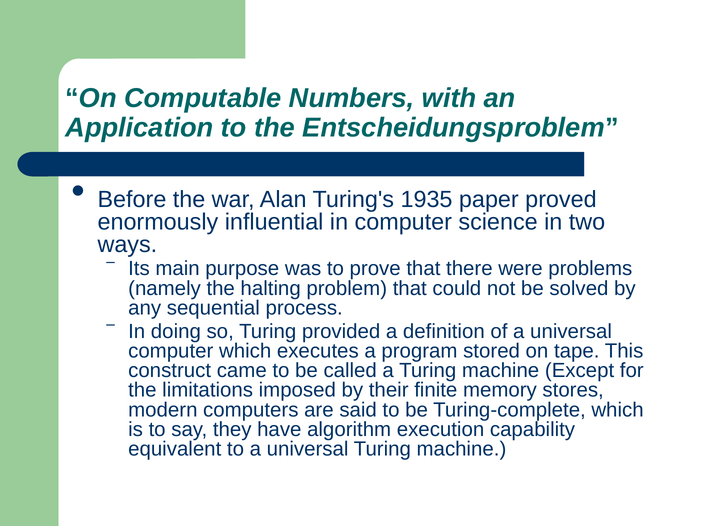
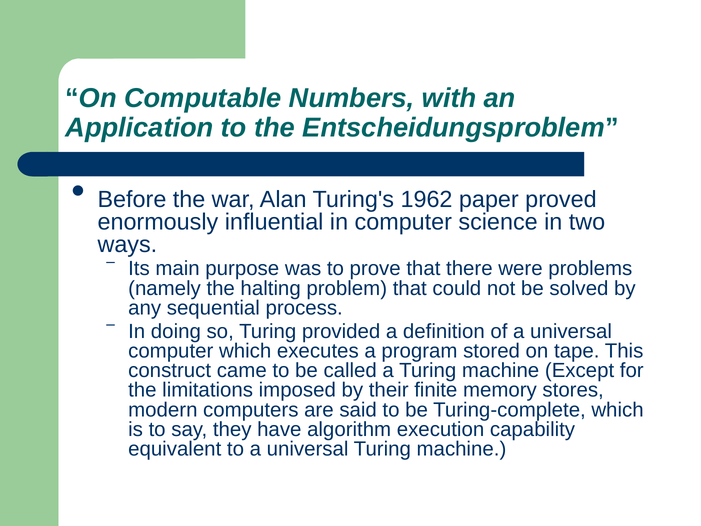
1935: 1935 -> 1962
